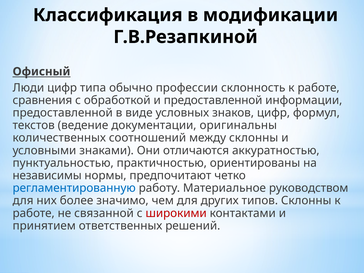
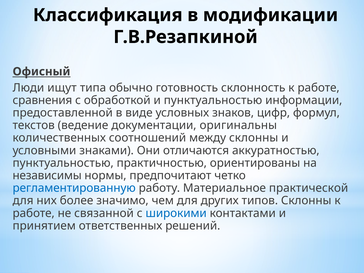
Люди цифр: цифр -> ищут
профессии: профессии -> готовность
и предоставленной: предоставленной -> пунктуальностью
руководством: руководством -> практической
широкими colour: red -> blue
